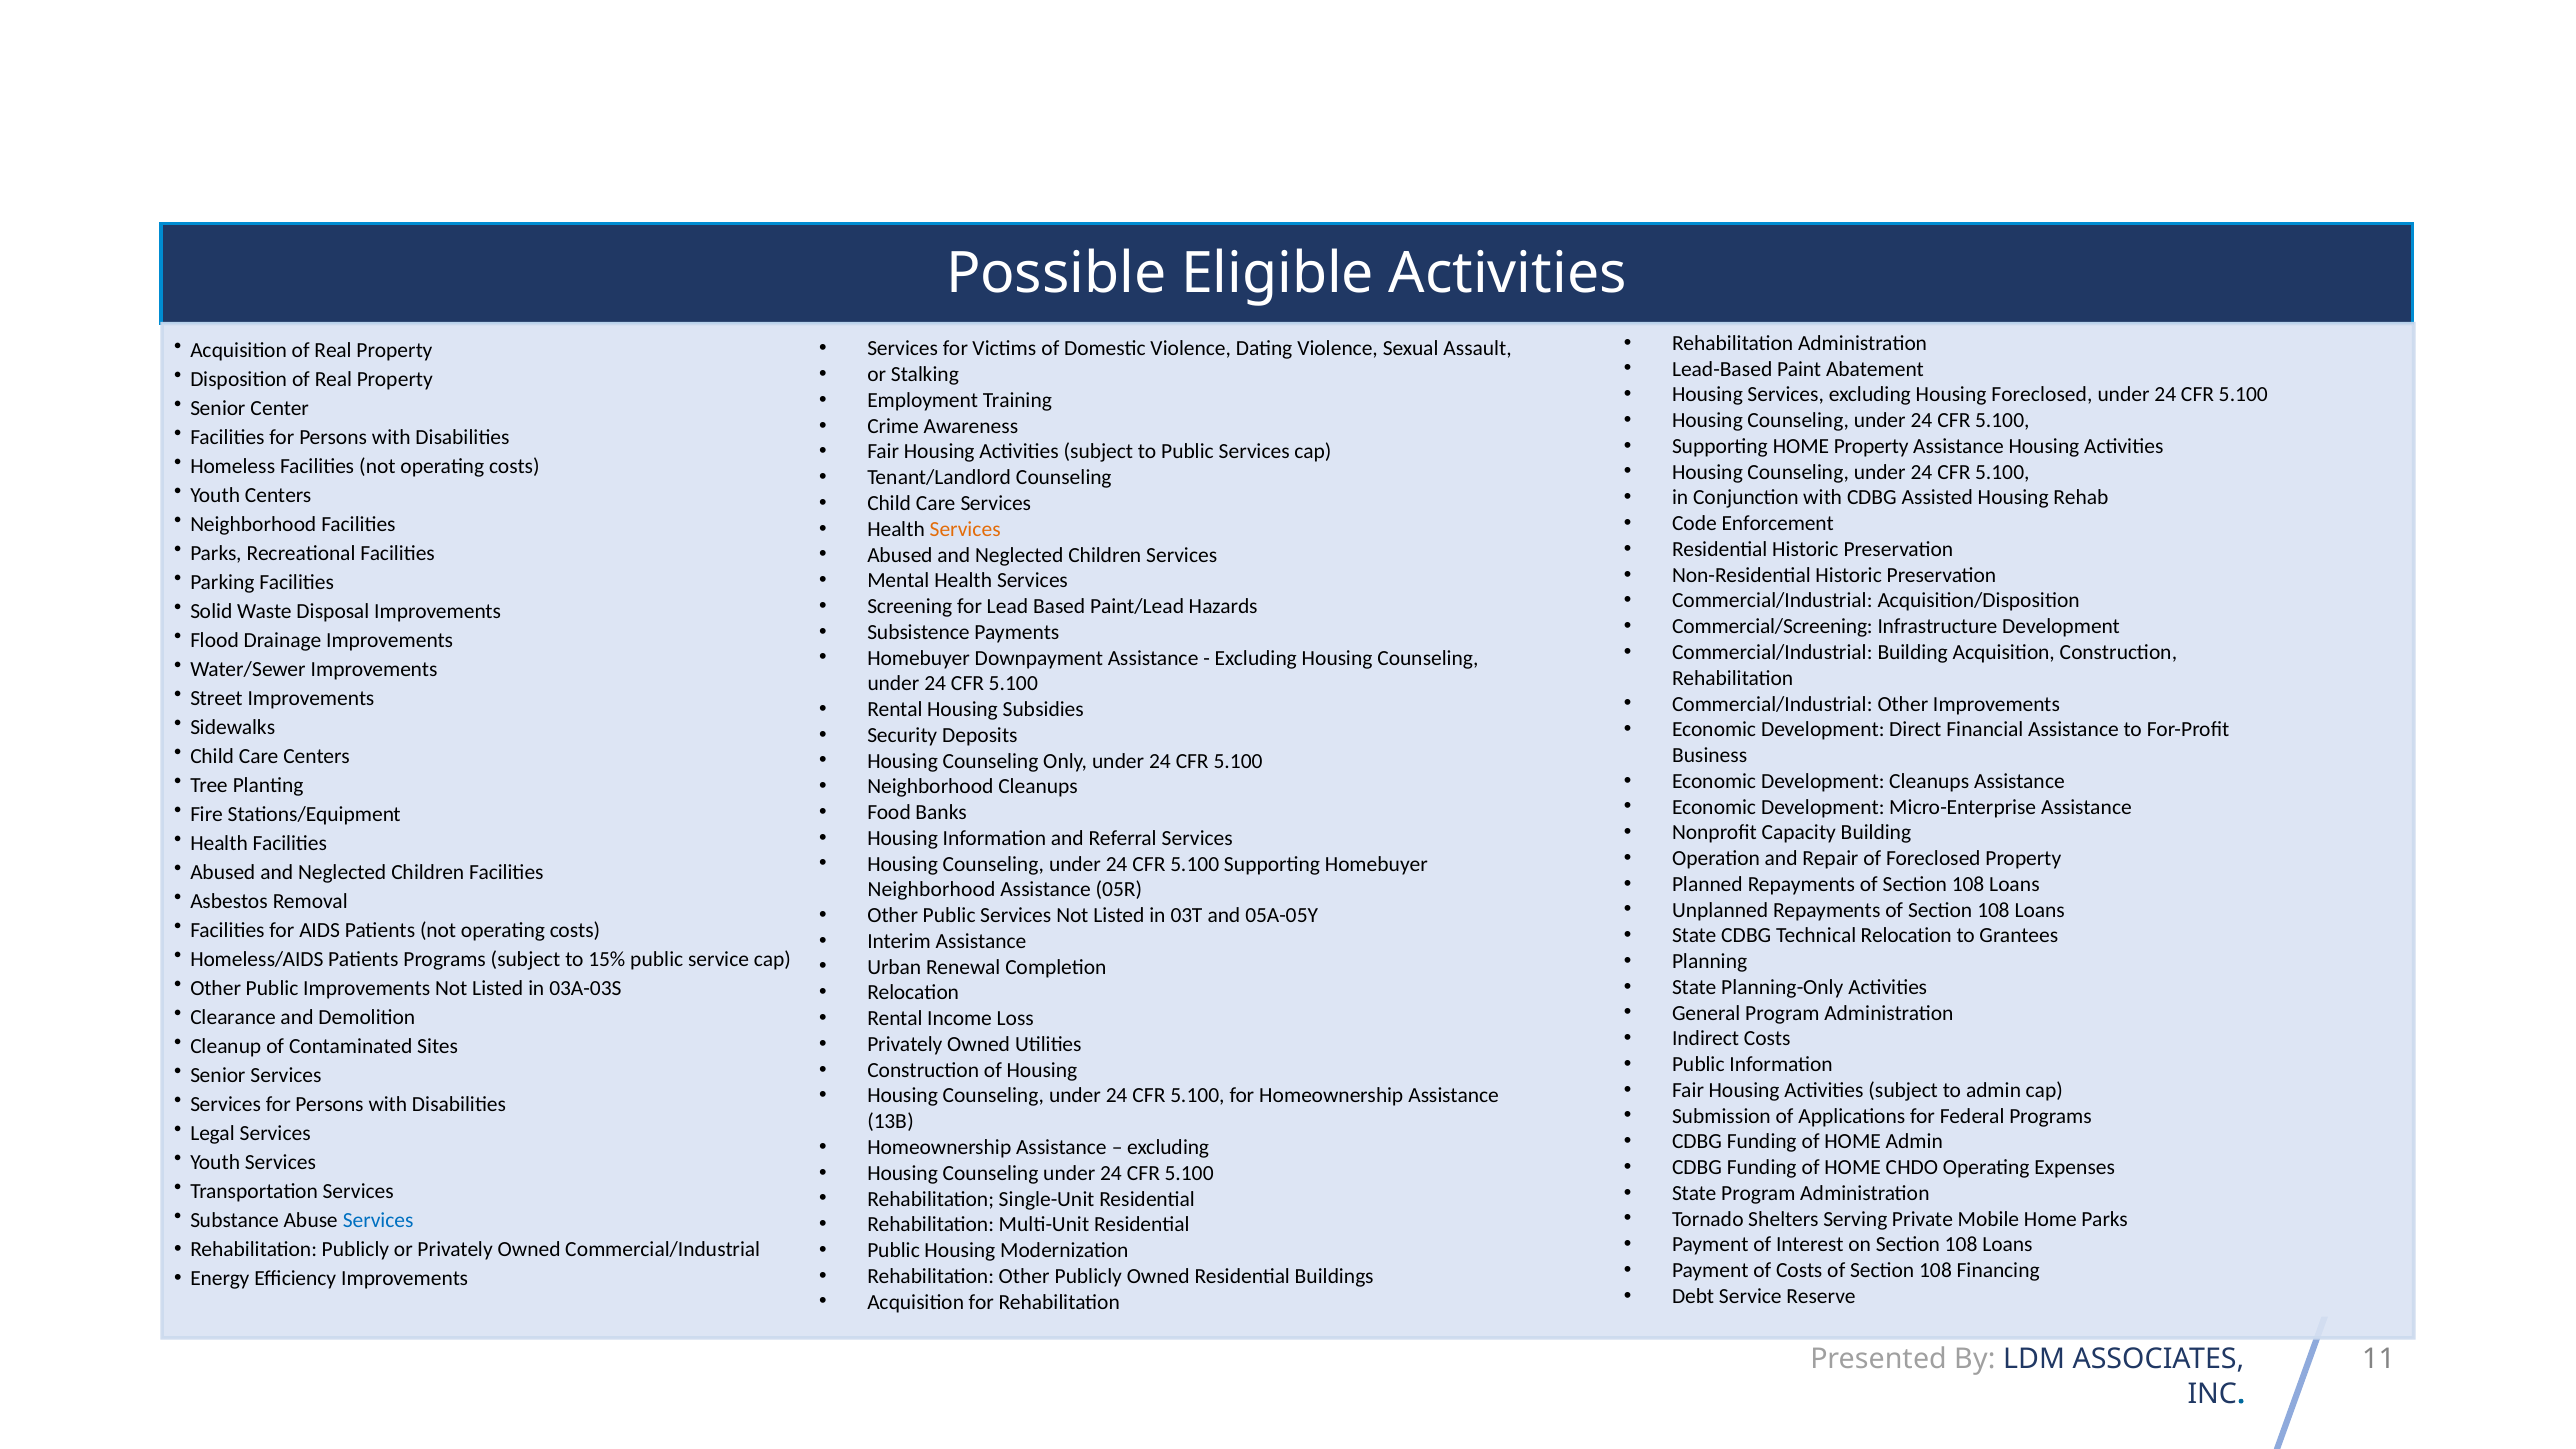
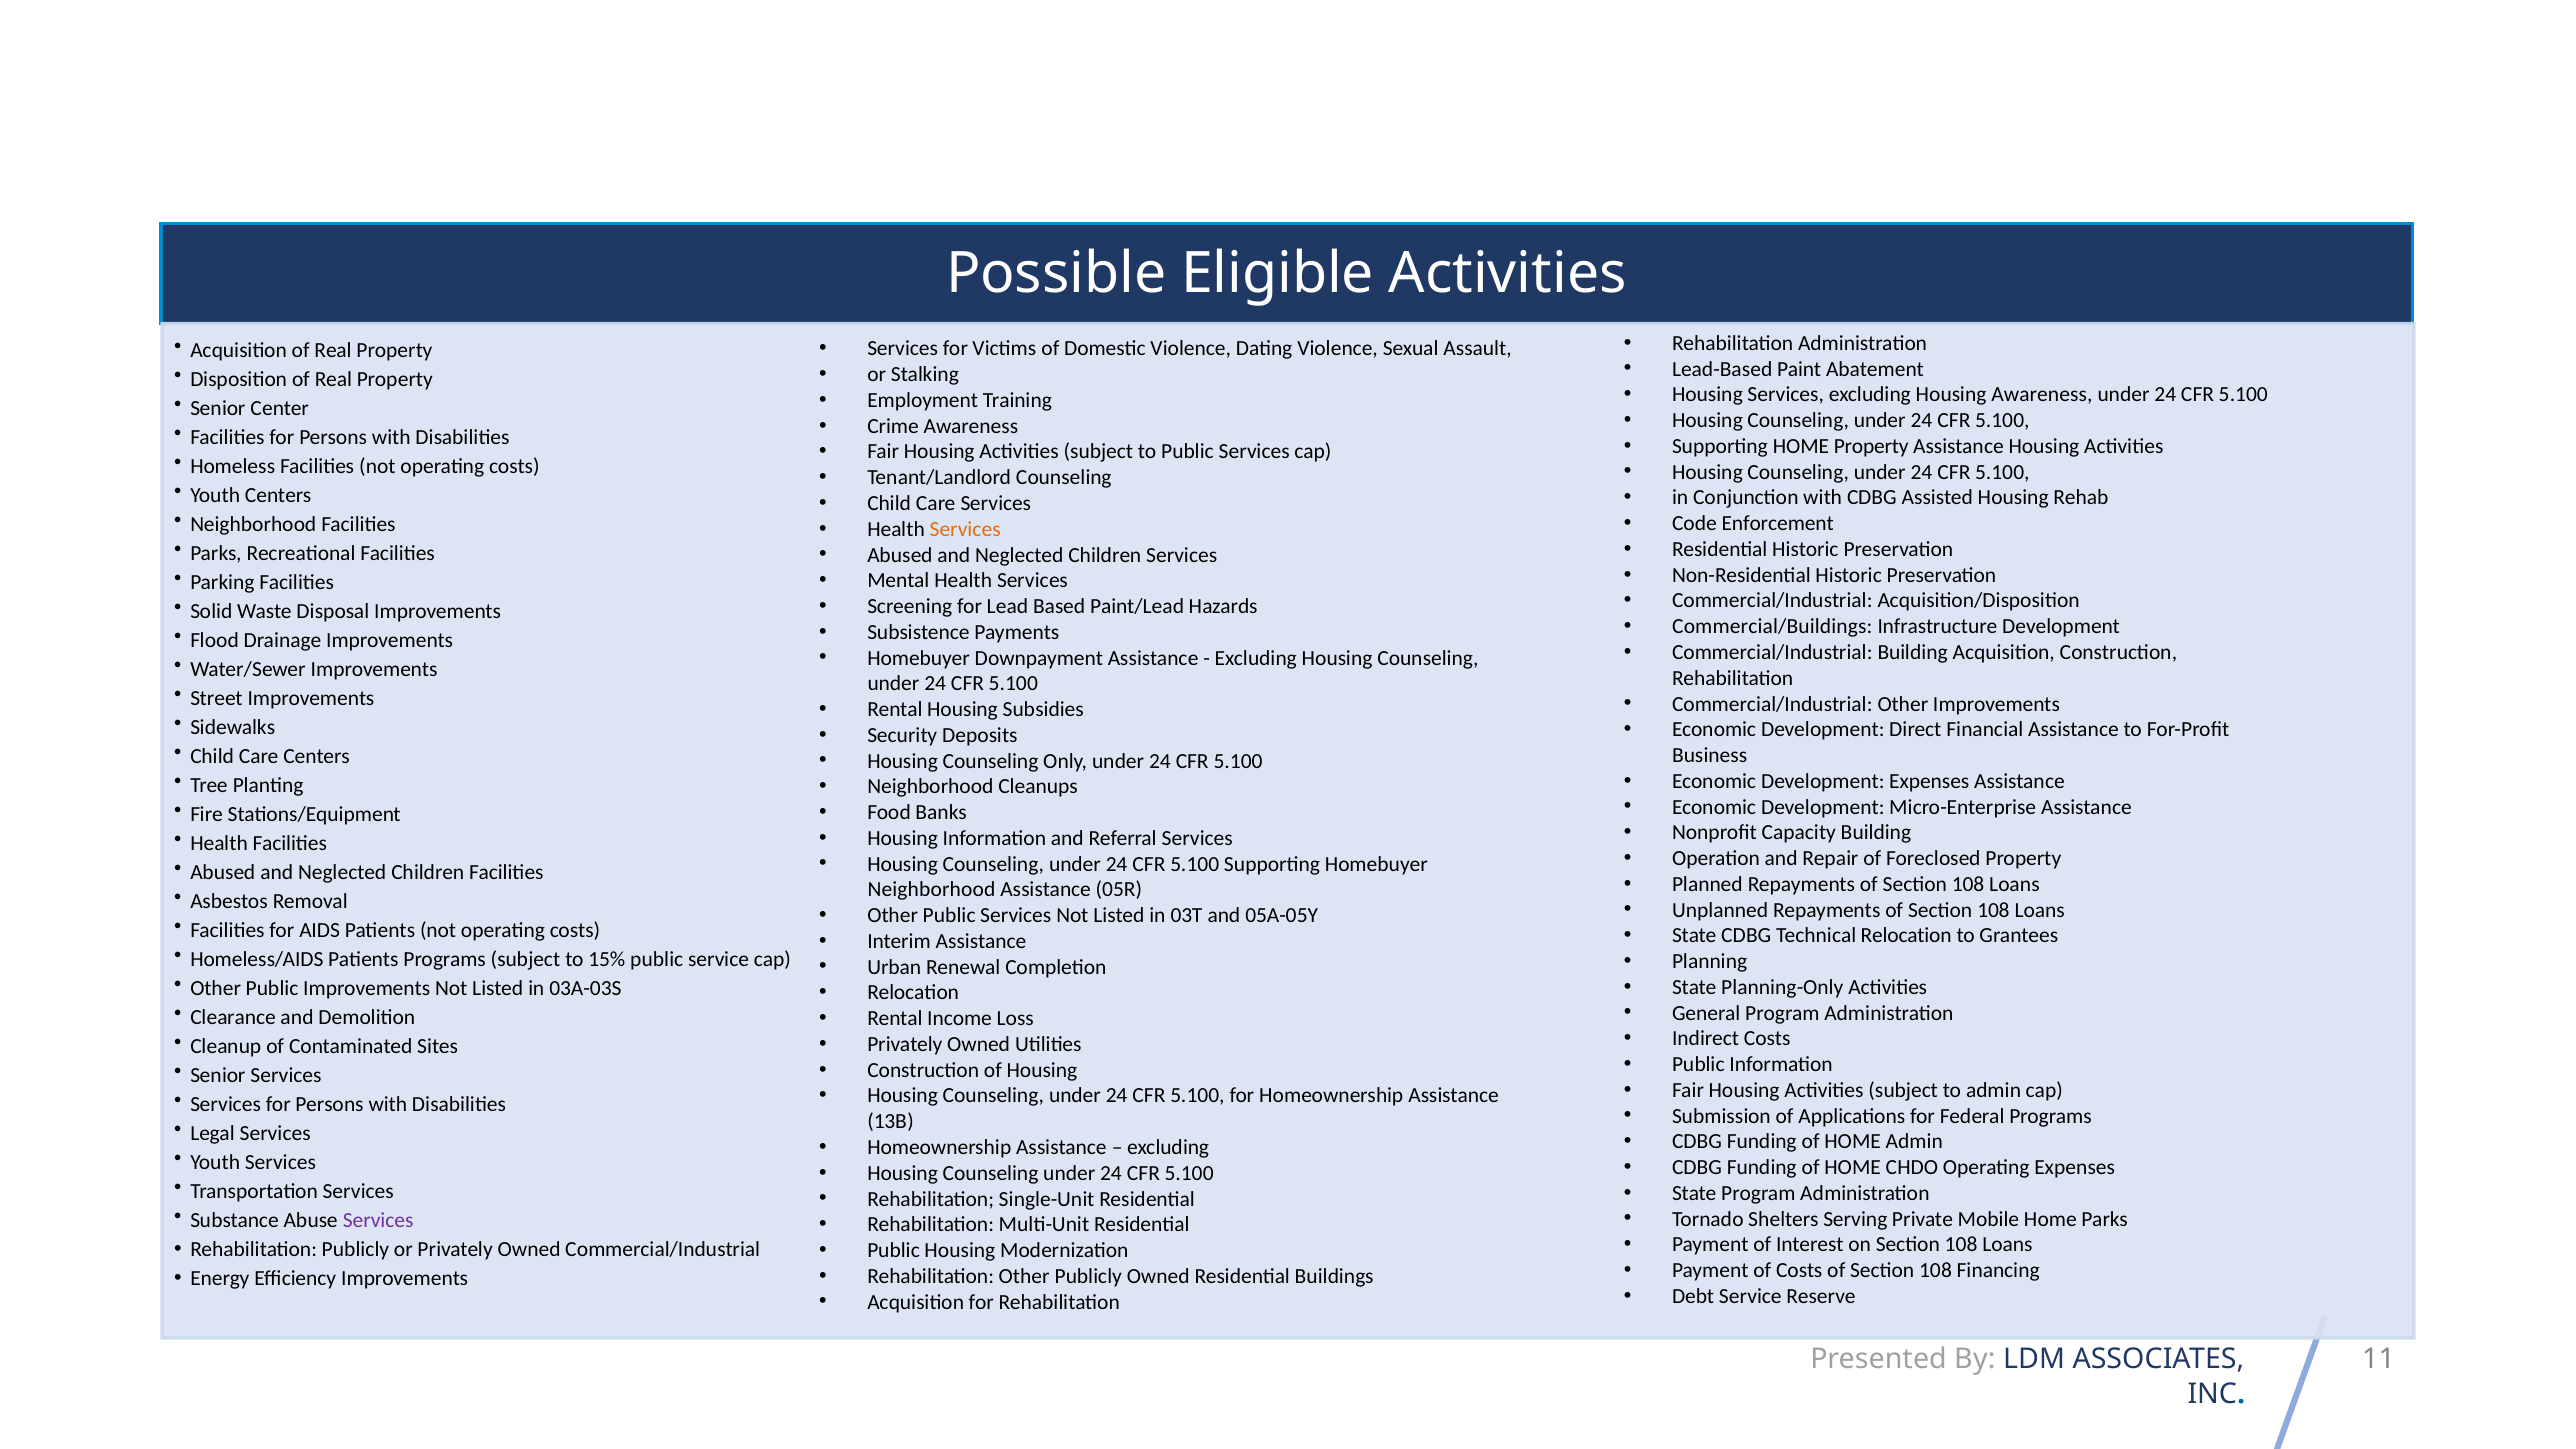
Housing Foreclosed: Foreclosed -> Awareness
Commercial/Screening: Commercial/Screening -> Commercial/Buildings
Development Cleanups: Cleanups -> Expenses
Services at (378, 1220) colour: blue -> purple
